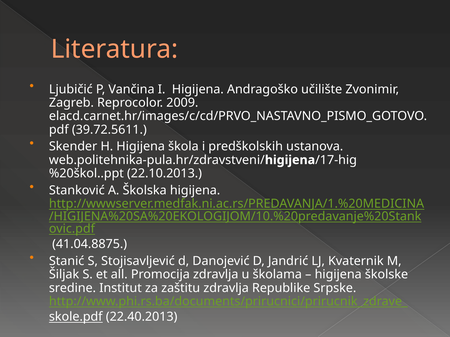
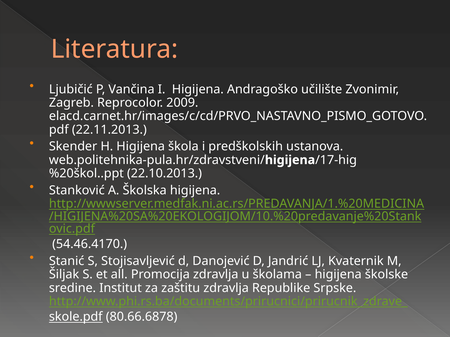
39.72.5611: 39.72.5611 -> 22.11.2013
41.04.8875: 41.04.8875 -> 54.46.4170
22.40.2013: 22.40.2013 -> 80.66.6878
